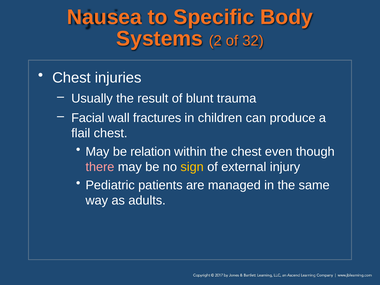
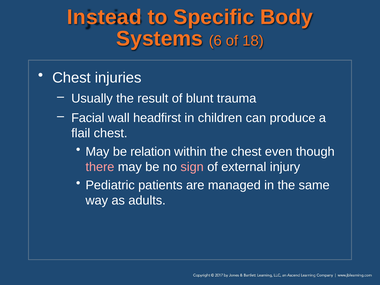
Nausea: Nausea -> Instead
2: 2 -> 6
32: 32 -> 18
fractures: fractures -> headfirst
sign colour: yellow -> pink
